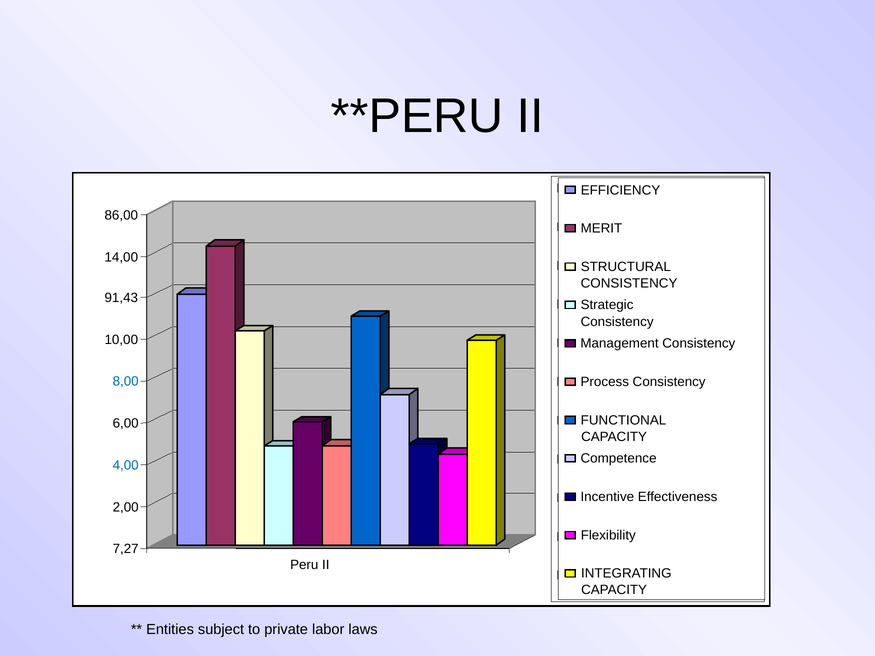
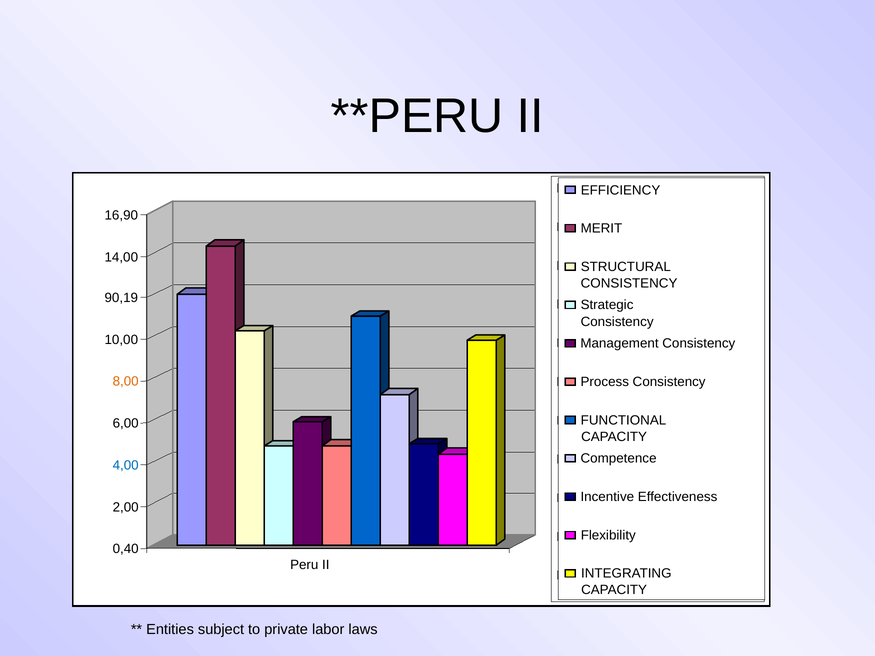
86,00: 86,00 -> 16,90
91,43: 91,43 -> 90,19
8,00 colour: blue -> orange
7,27: 7,27 -> 0,40
